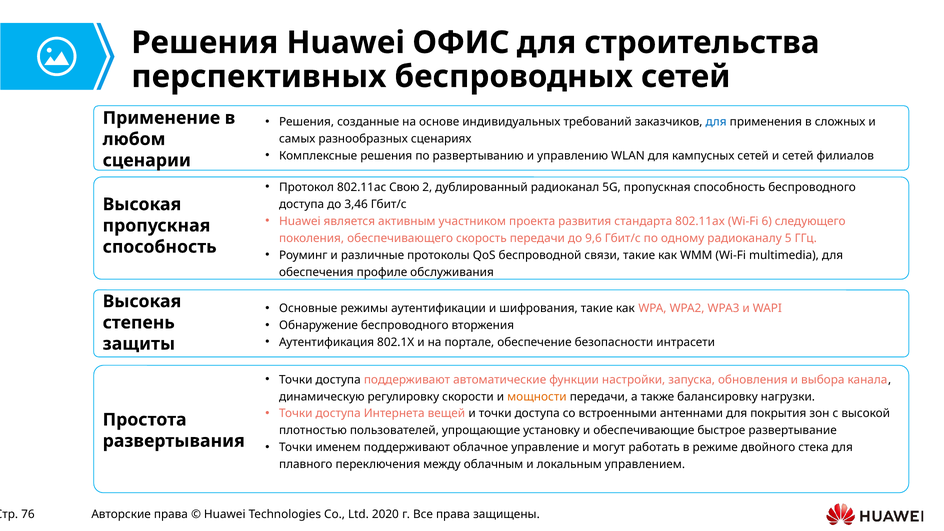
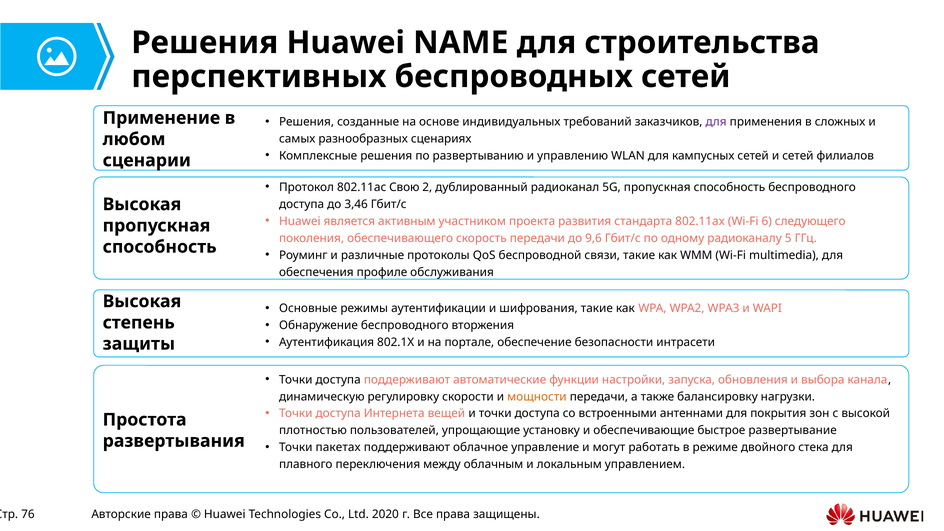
ОФИС: ОФИС -> NAME
для at (716, 122) colour: blue -> purple
именем: именем -> пакетах
